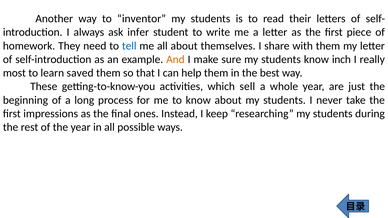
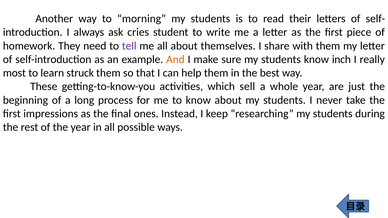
inventor: inventor -> morning
infer: infer -> cries
tell colour: blue -> purple
saved: saved -> struck
